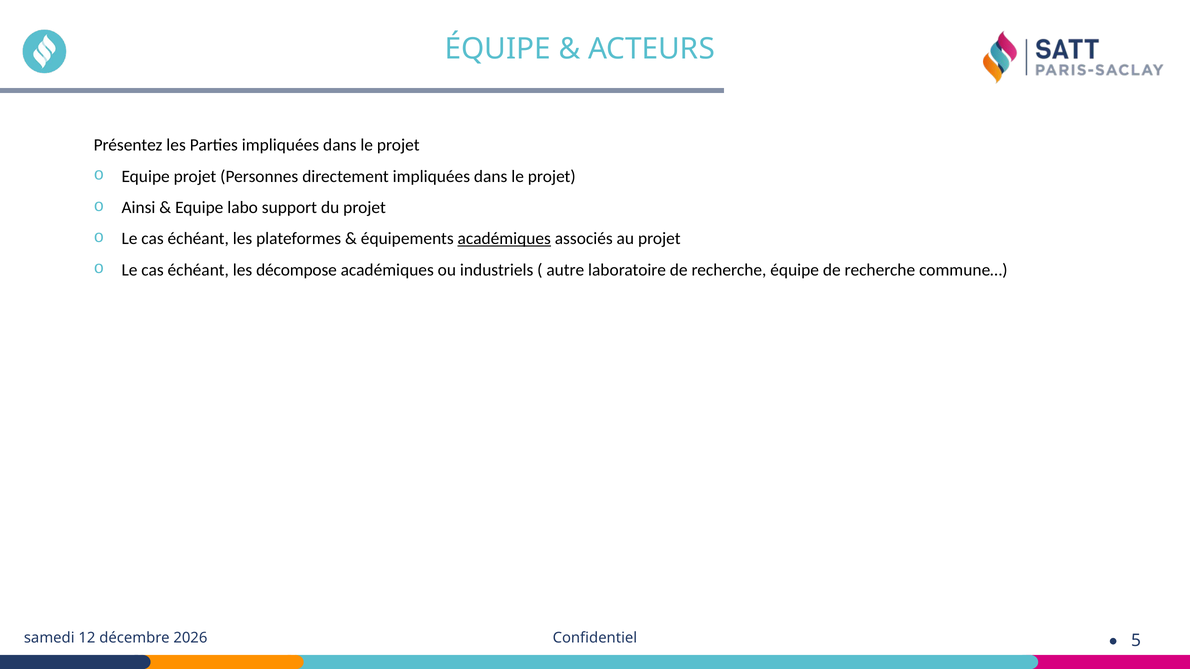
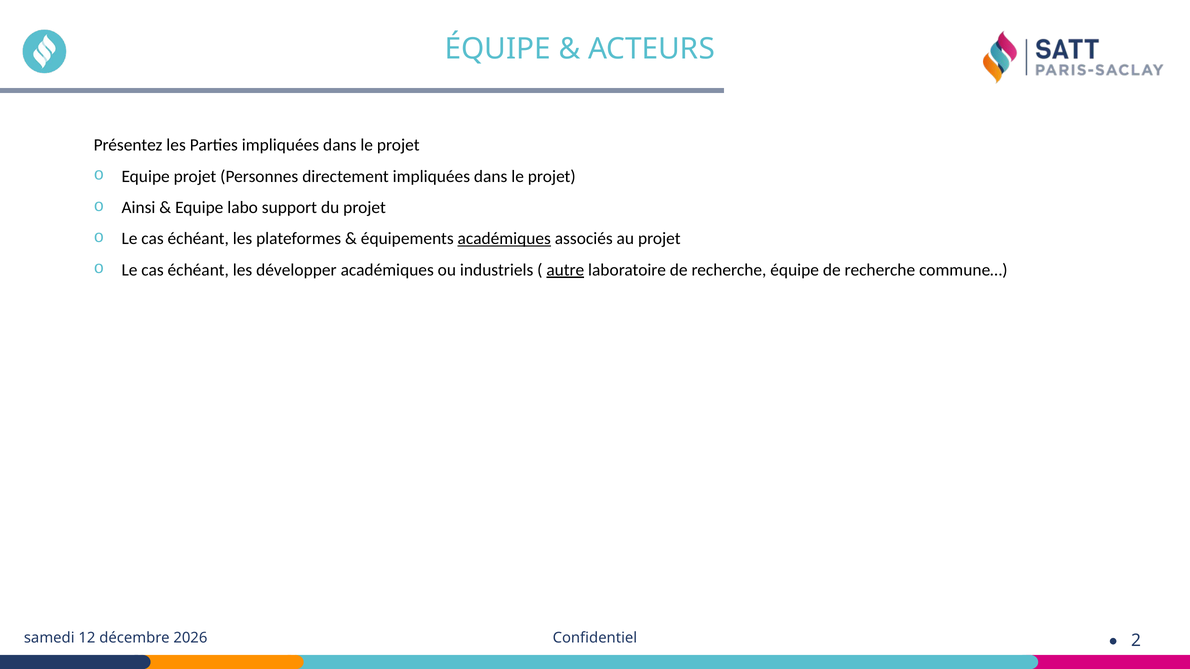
décompose: décompose -> développer
autre underline: none -> present
5: 5 -> 2
